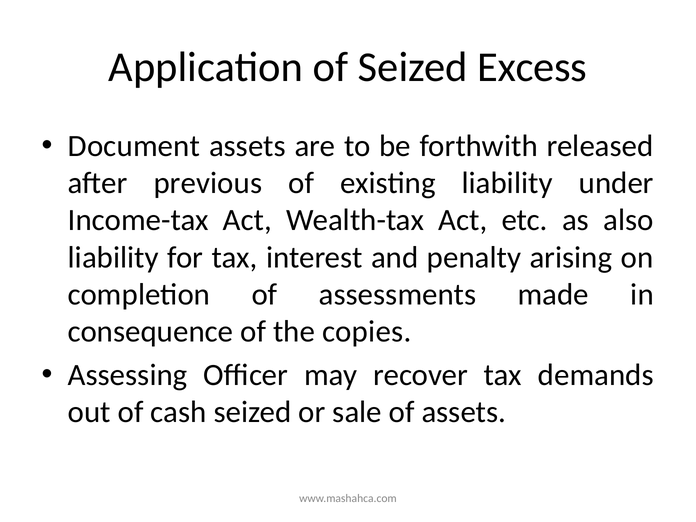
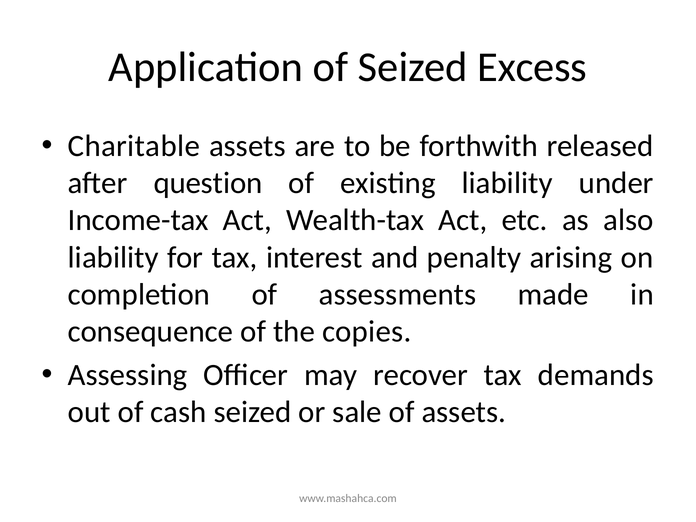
Document: Document -> Charitable
previous: previous -> question
